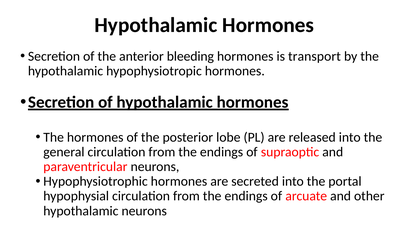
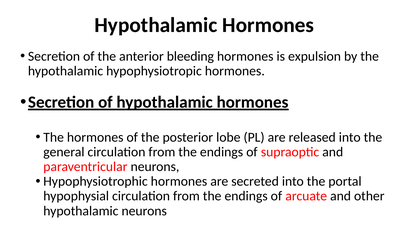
transport: transport -> expulsion
